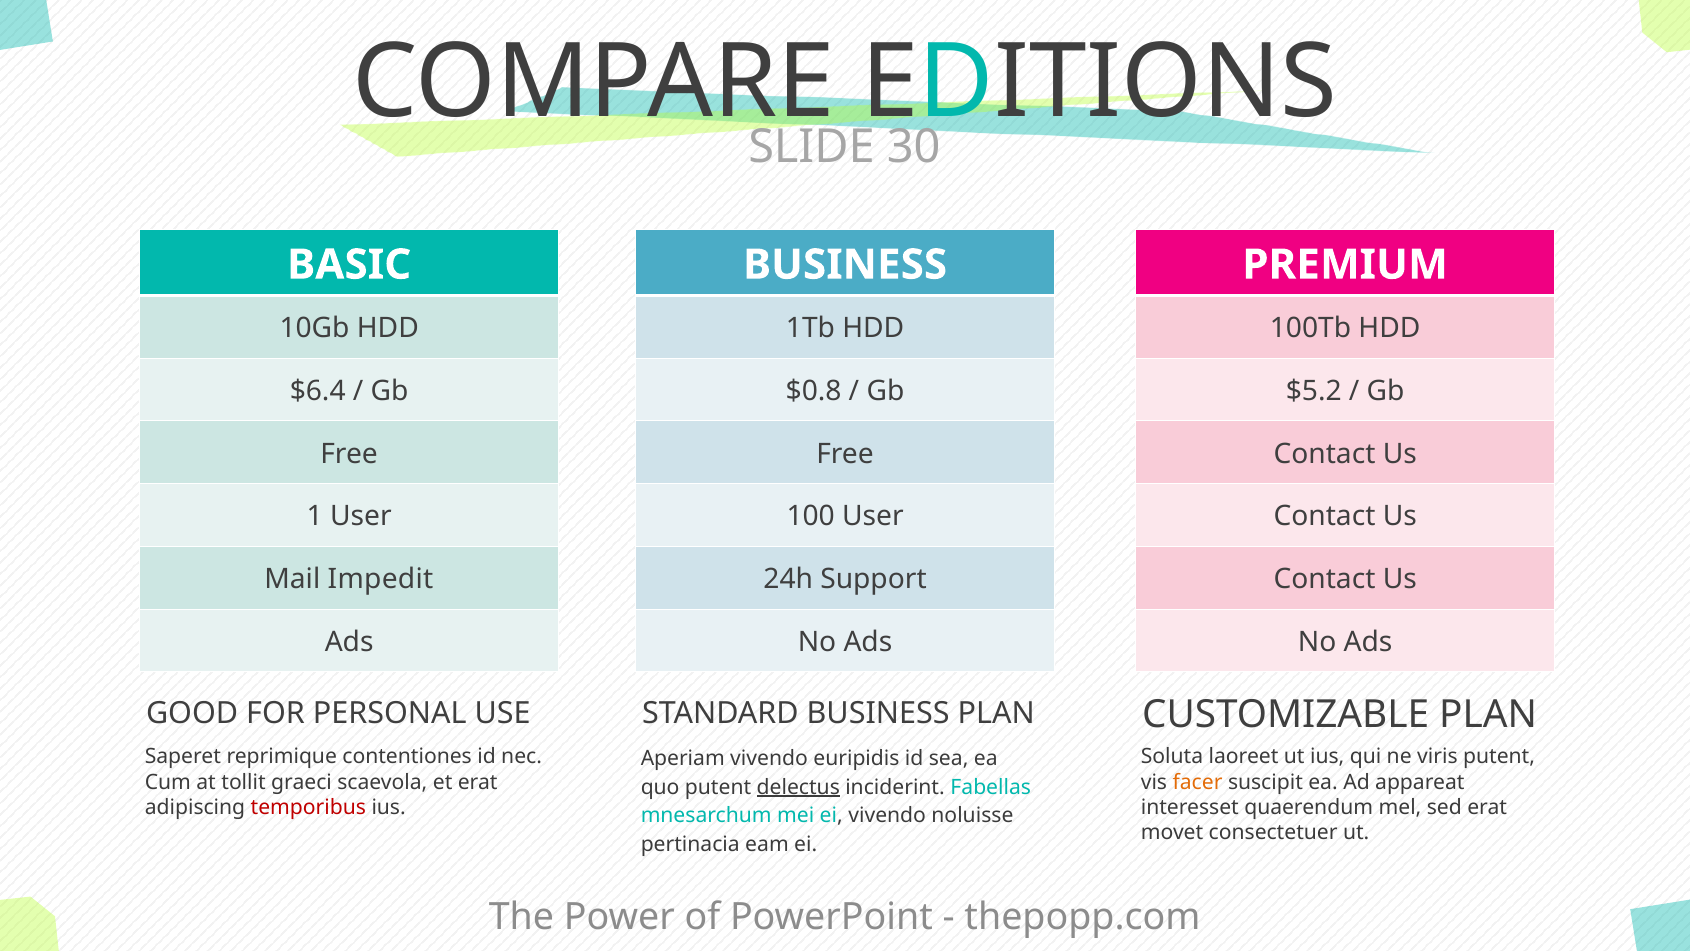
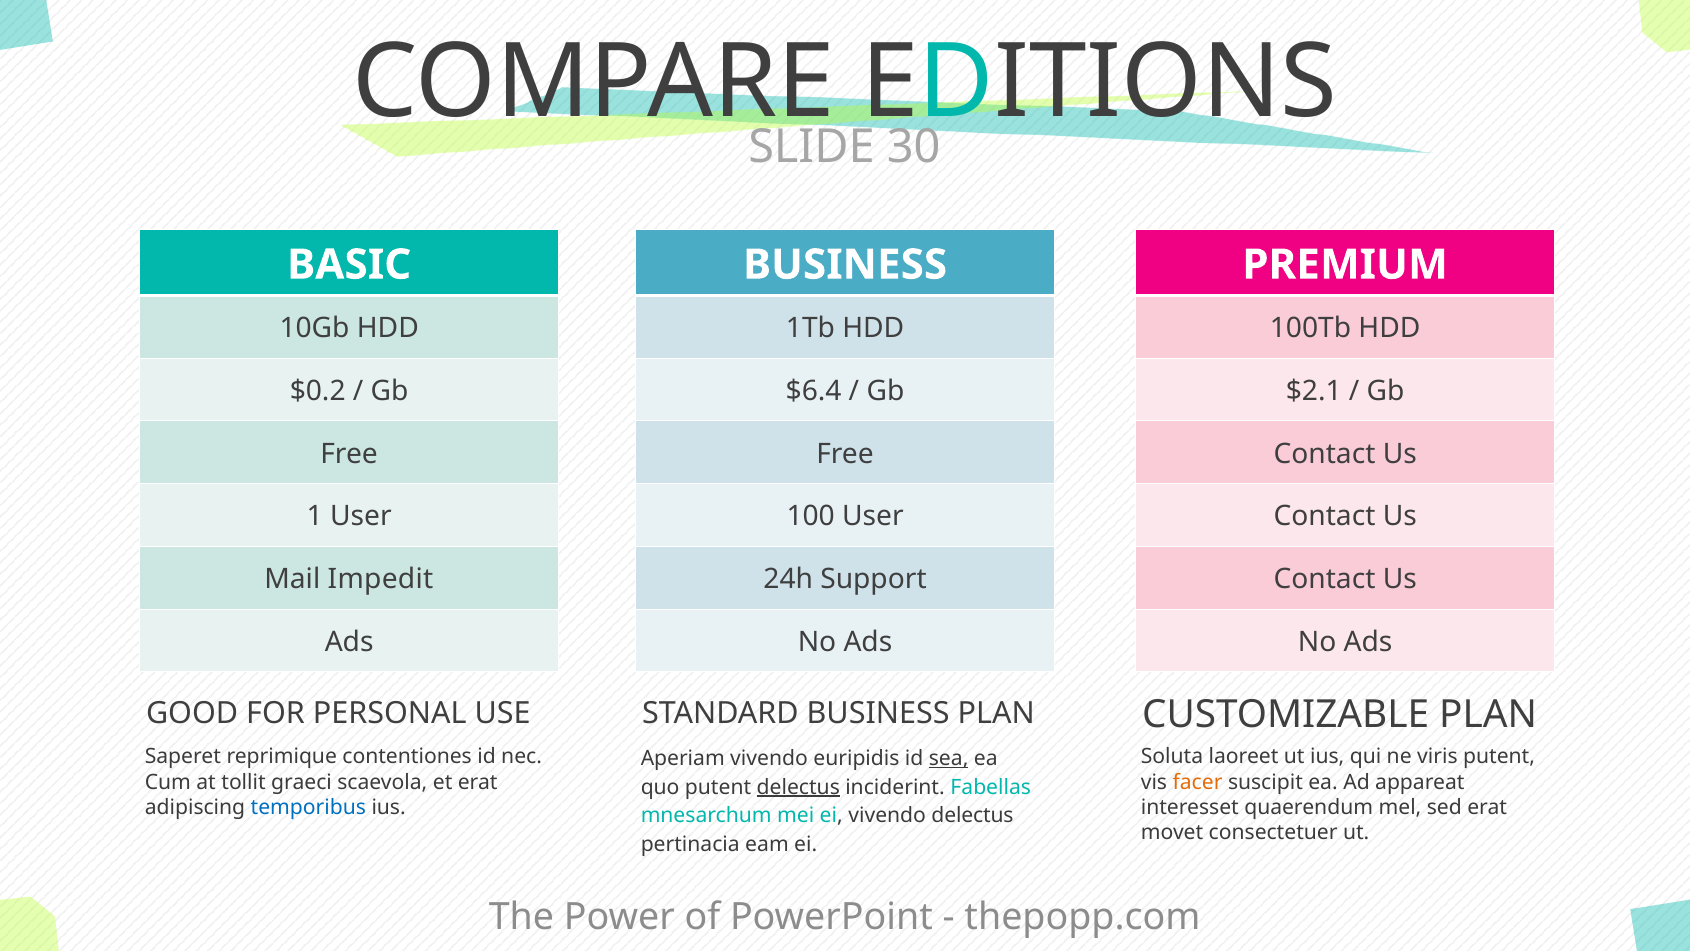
$6.4: $6.4 -> $0.2
$0.8: $0.8 -> $6.4
$5.2: $5.2 -> $2.1
sea underline: none -> present
temporibus colour: red -> blue
vivendo noluisse: noluisse -> delectus
